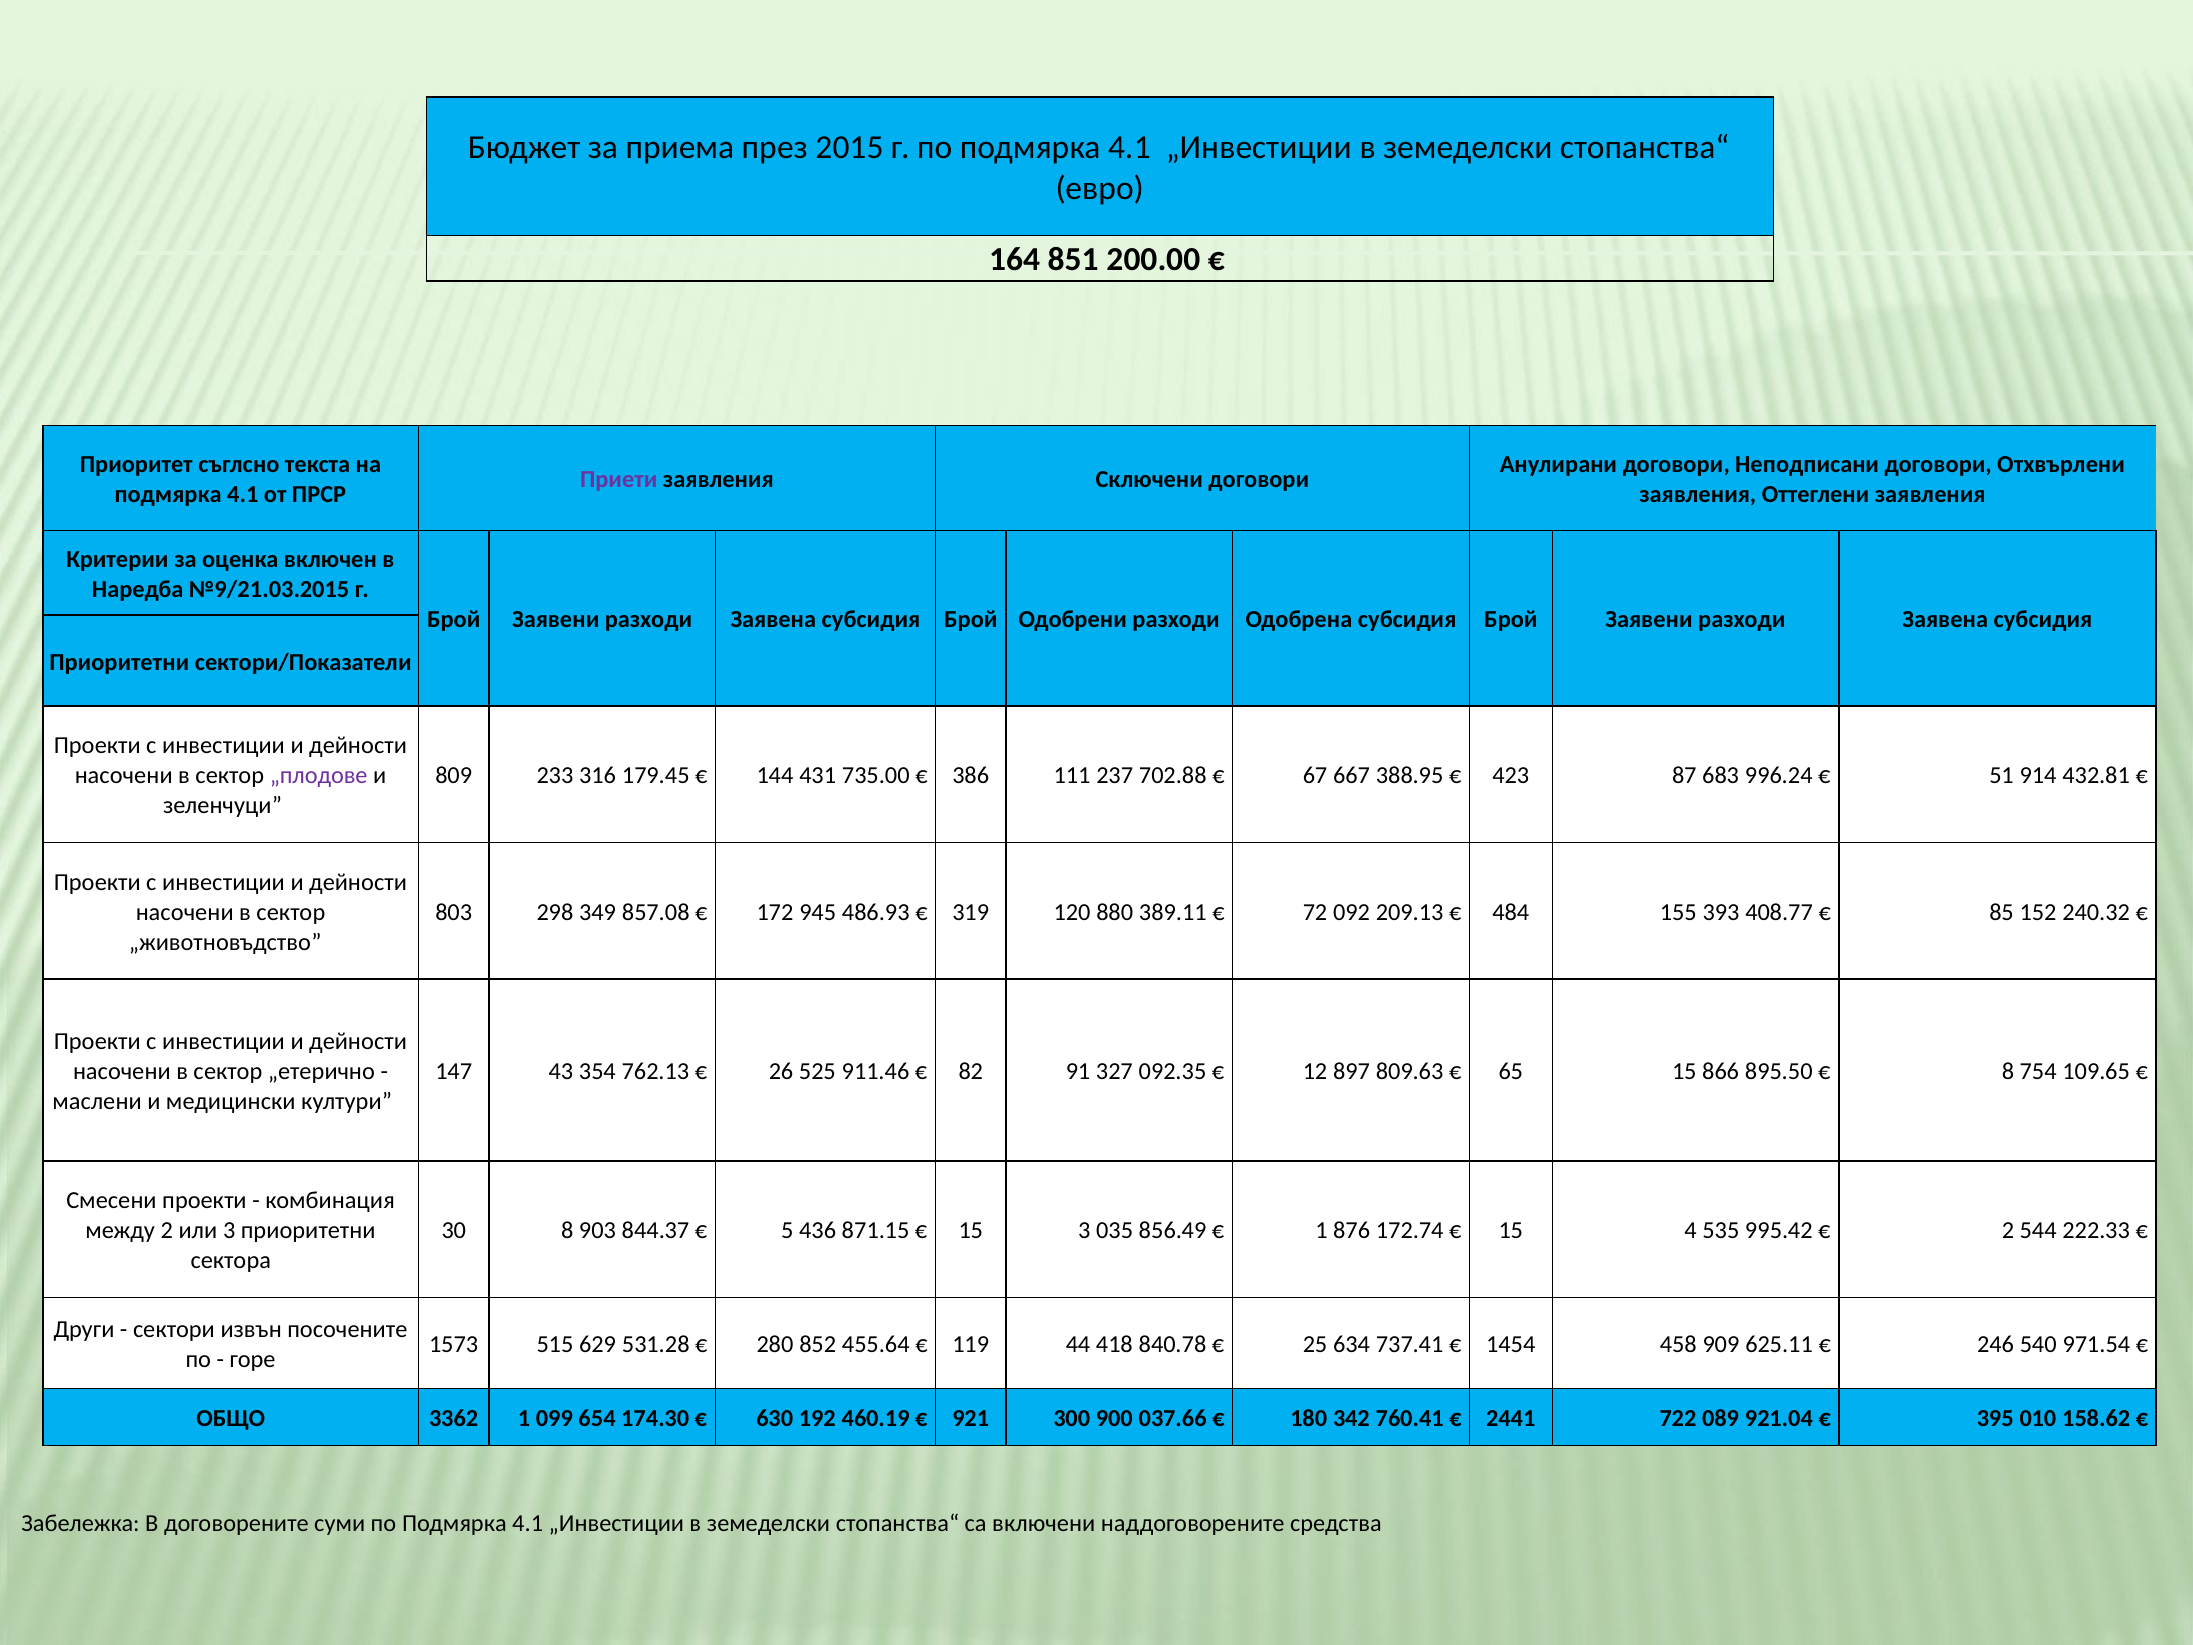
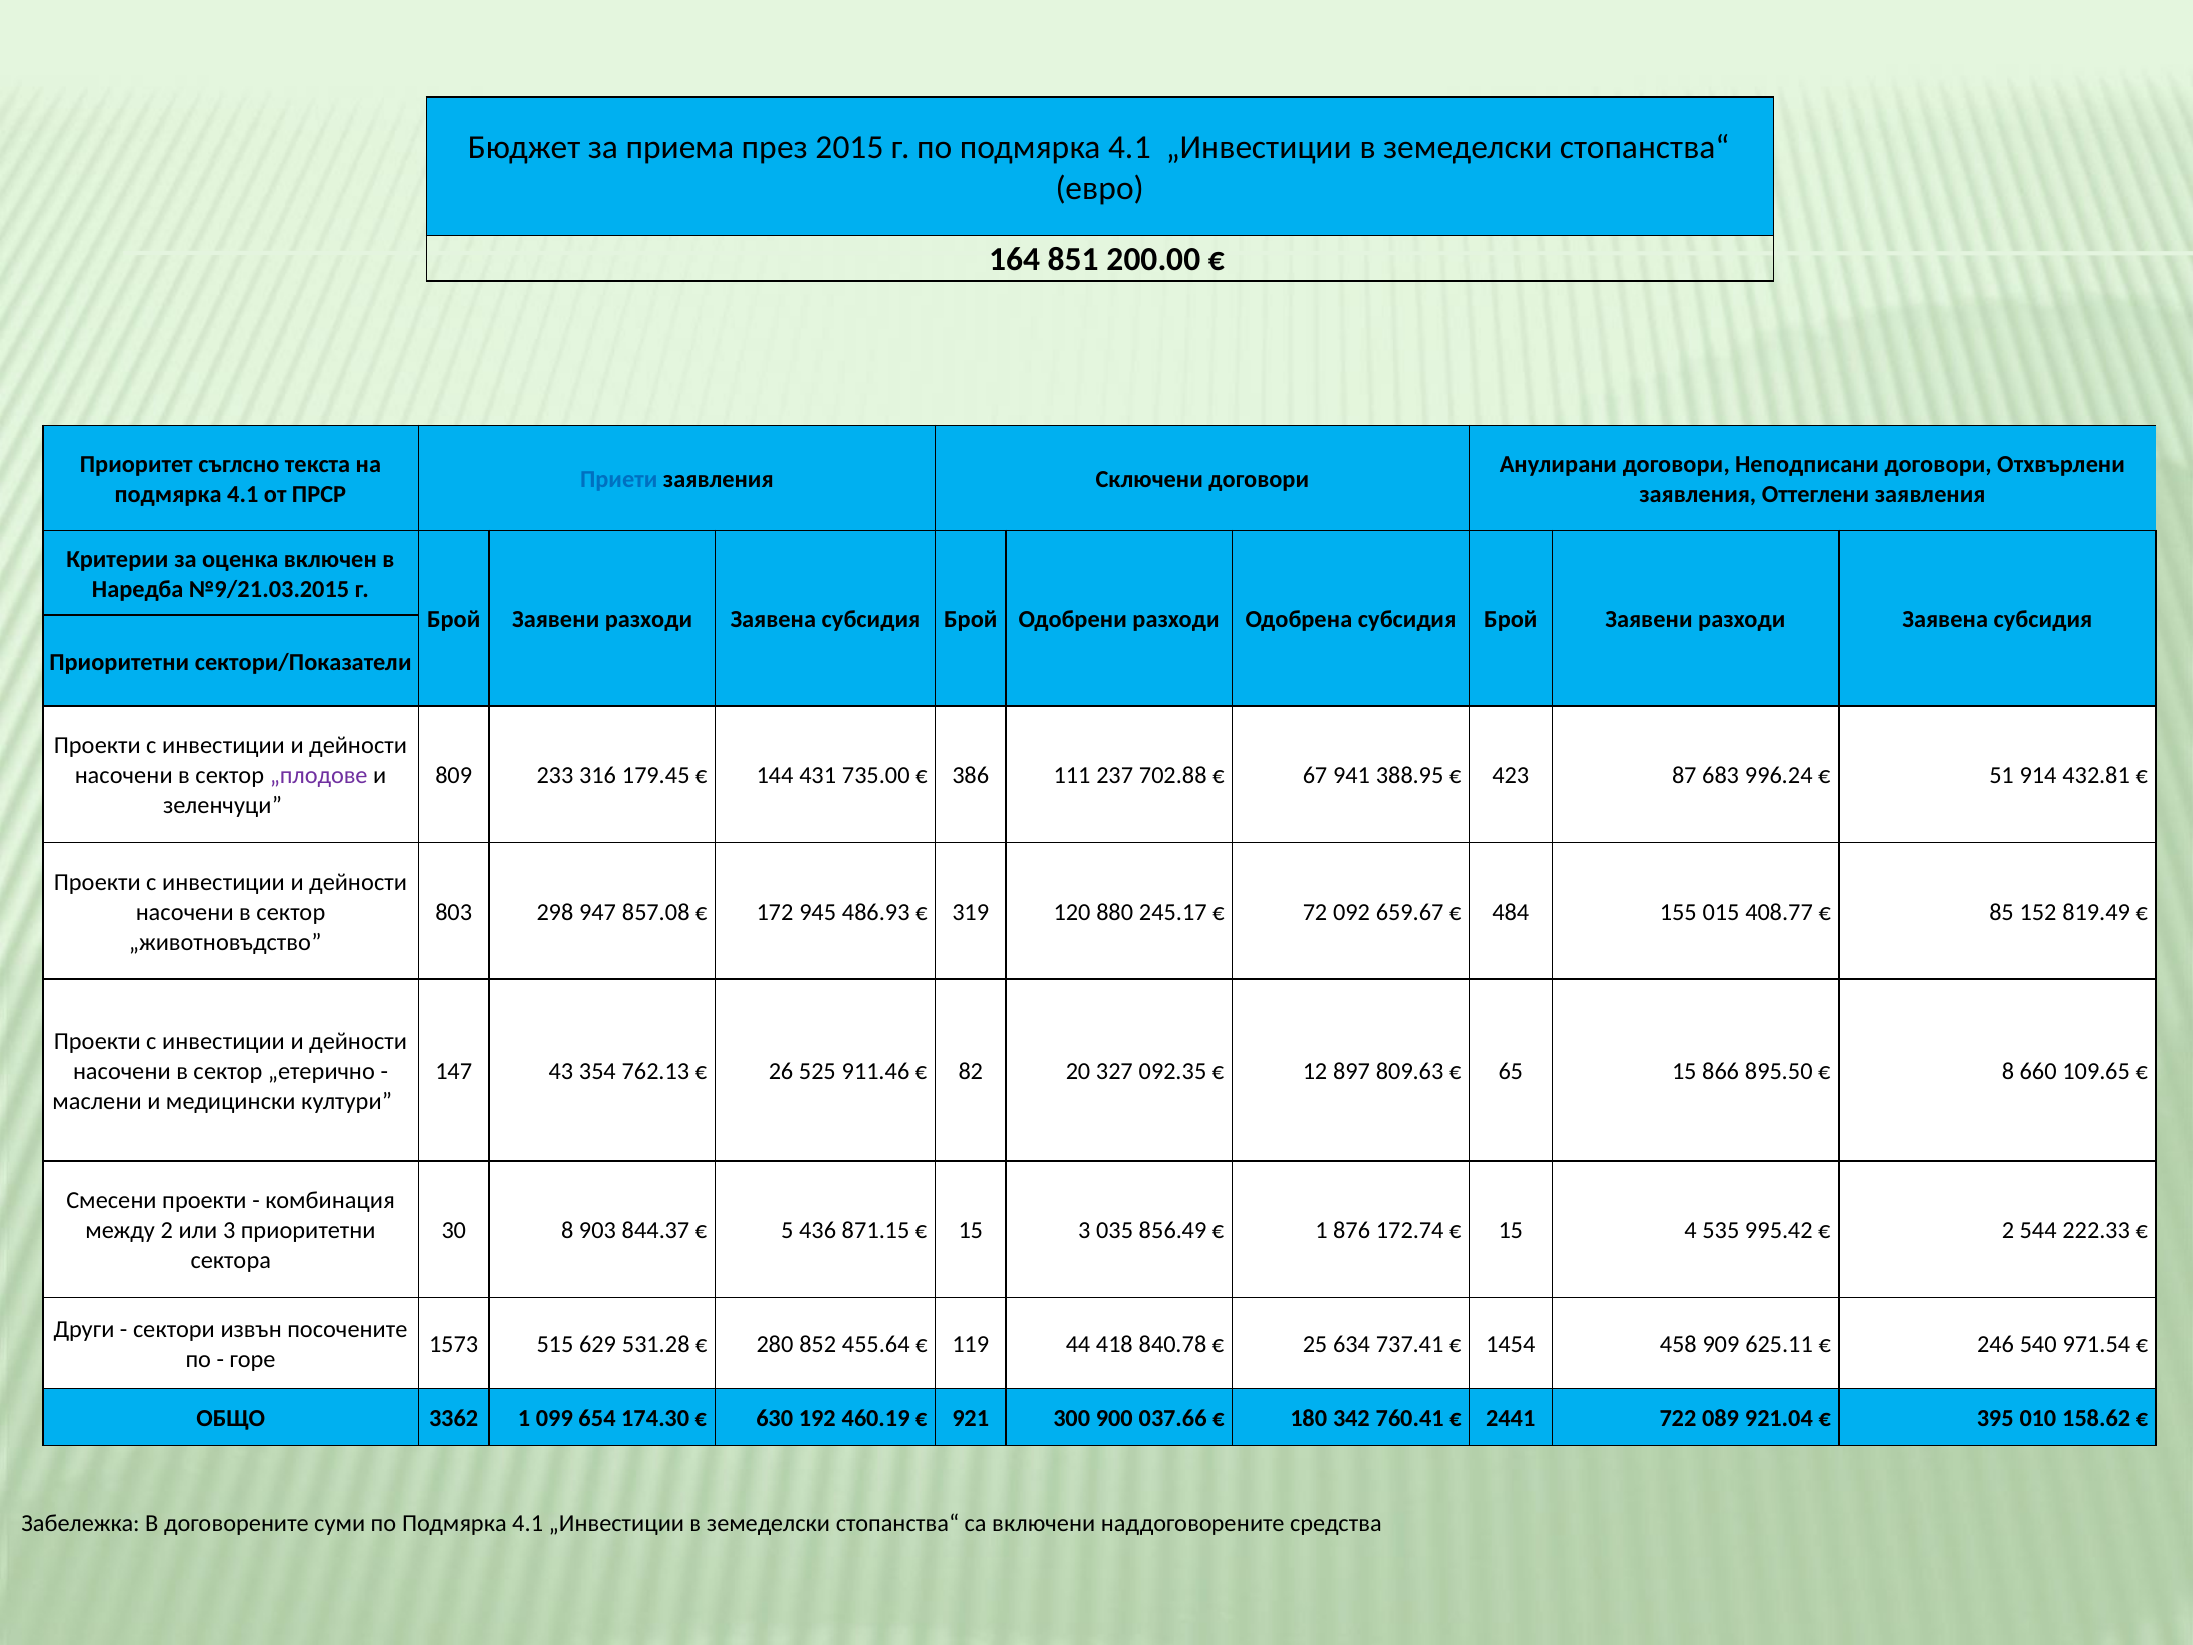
Приети colour: purple -> blue
667: 667 -> 941
349: 349 -> 947
389.11: 389.11 -> 245.17
209.13: 209.13 -> 659.67
393: 393 -> 015
240.32: 240.32 -> 819.49
91: 91 -> 20
754: 754 -> 660
